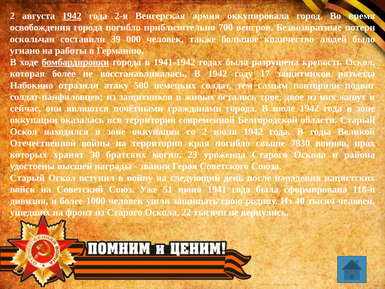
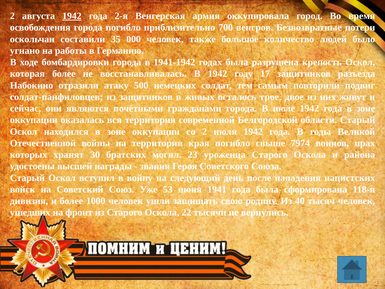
39: 39 -> 35
бомбардировки underline: present -> none
7830: 7830 -> 7974
51: 51 -> 53
